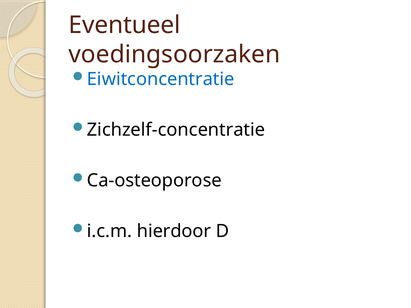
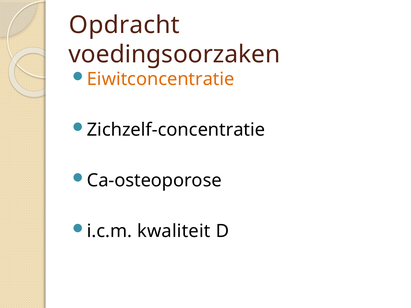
Eventueel: Eventueel -> Opdracht
Eiwitconcentratie colour: blue -> orange
hierdoor: hierdoor -> kwaliteit
